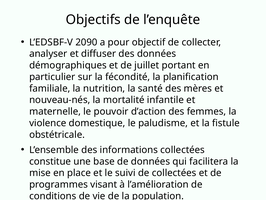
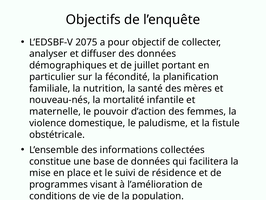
2090: 2090 -> 2075
de collectées: collectées -> résidence
